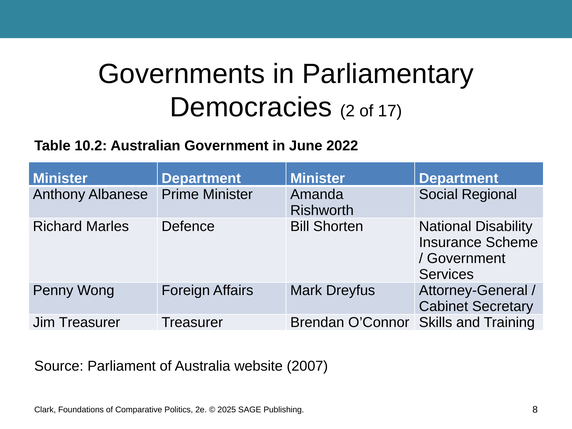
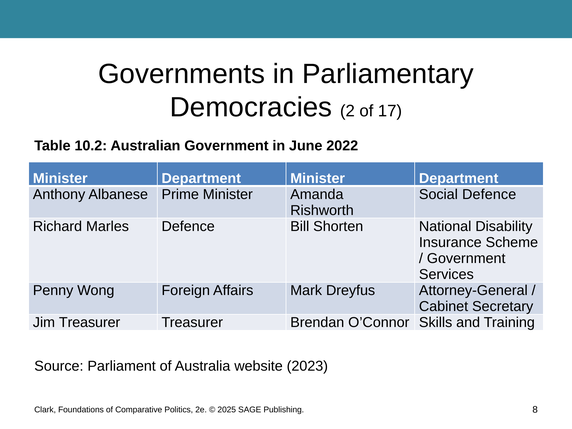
Social Regional: Regional -> Defence
2007: 2007 -> 2023
